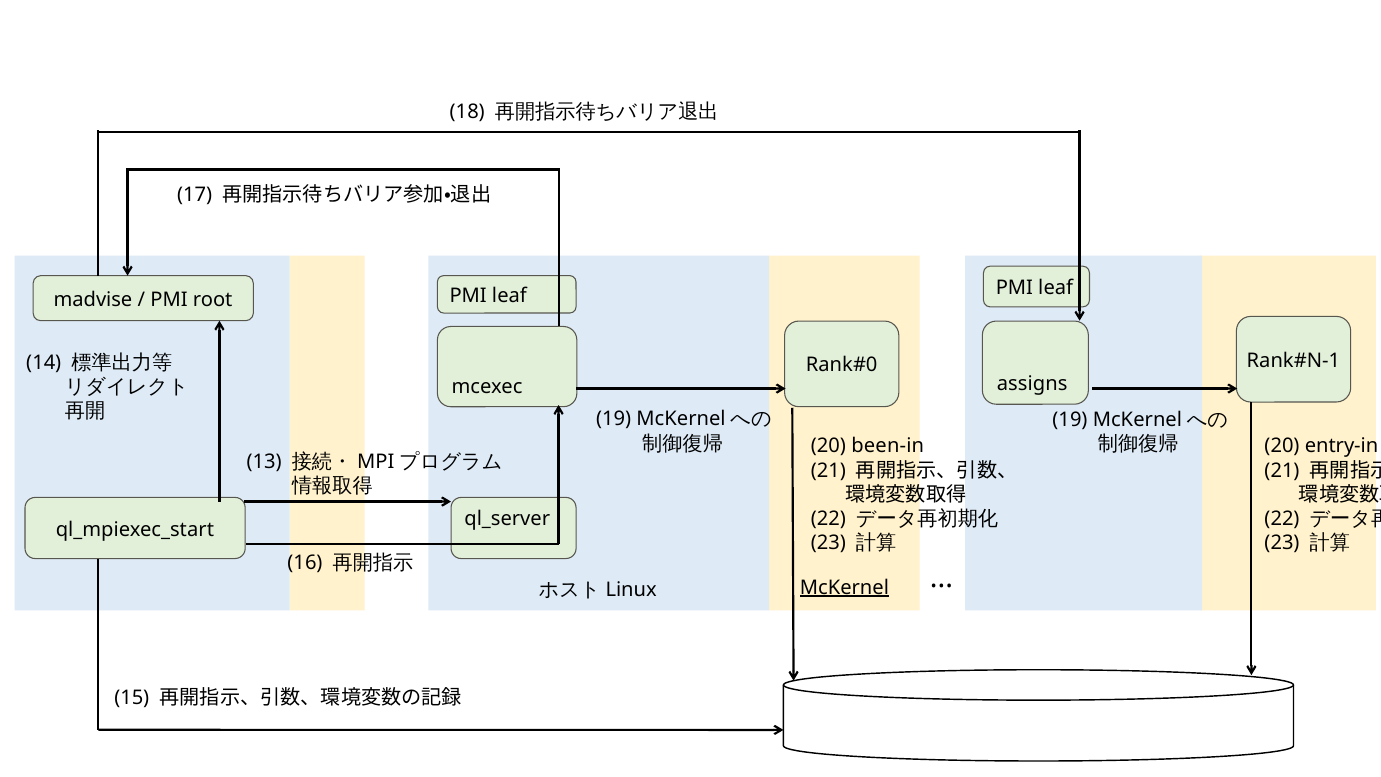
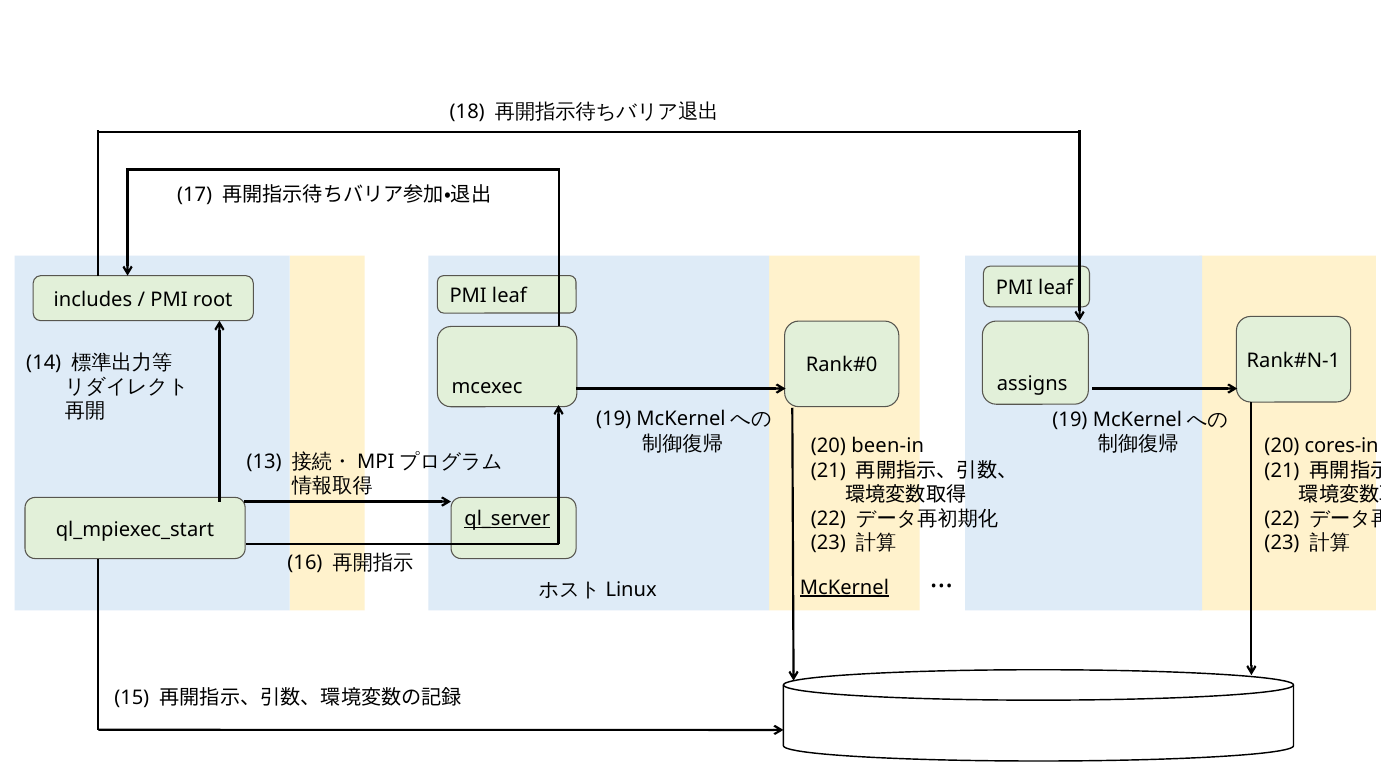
madvise: madvise -> includes
entry-in: entry-in -> cores-in
ql_server underline: none -> present
